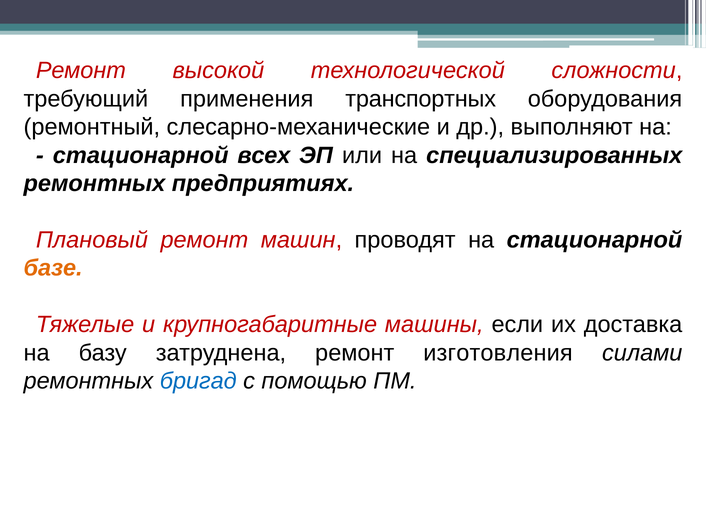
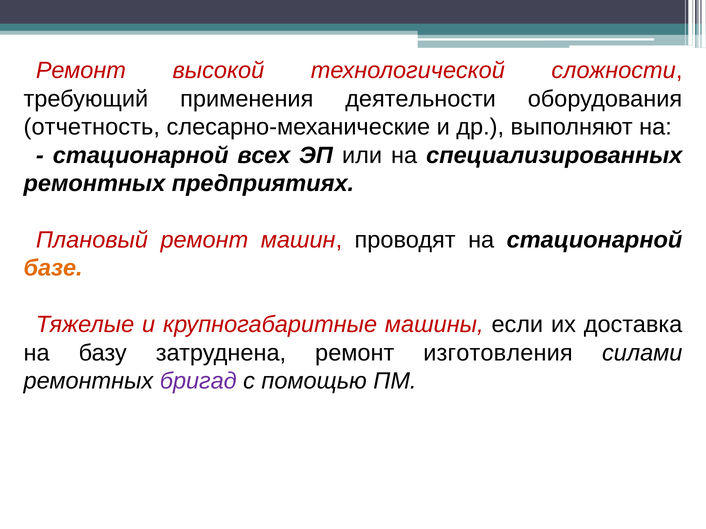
транспортных: транспортных -> деятельности
ремонтный: ремонтный -> отчетность
бригад colour: blue -> purple
